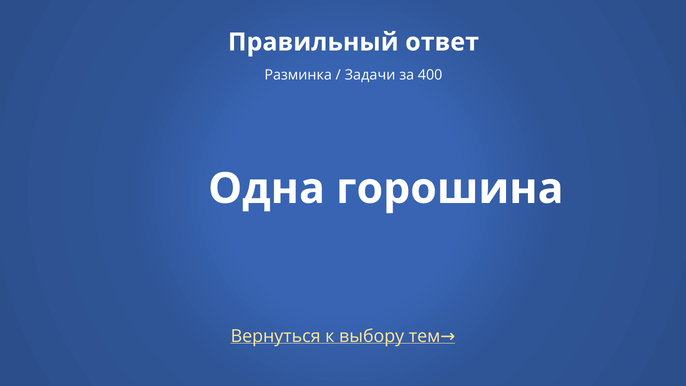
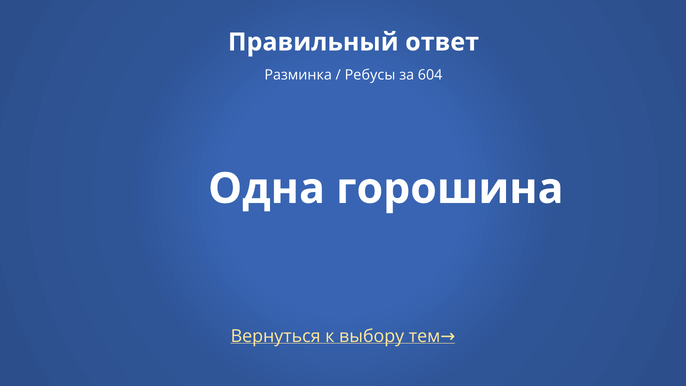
Задачи: Задачи -> Ребусы
400: 400 -> 604
